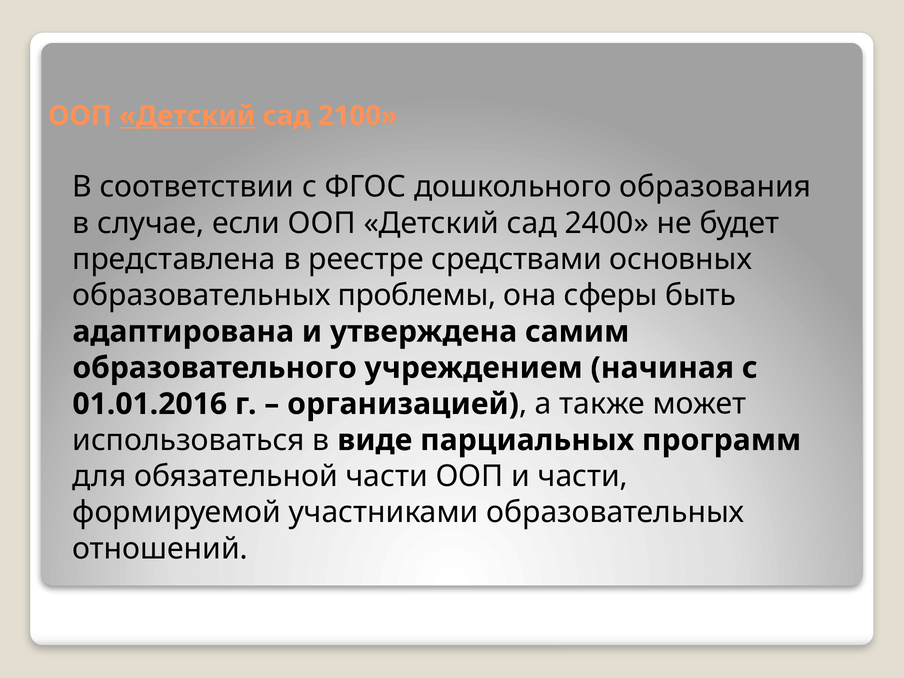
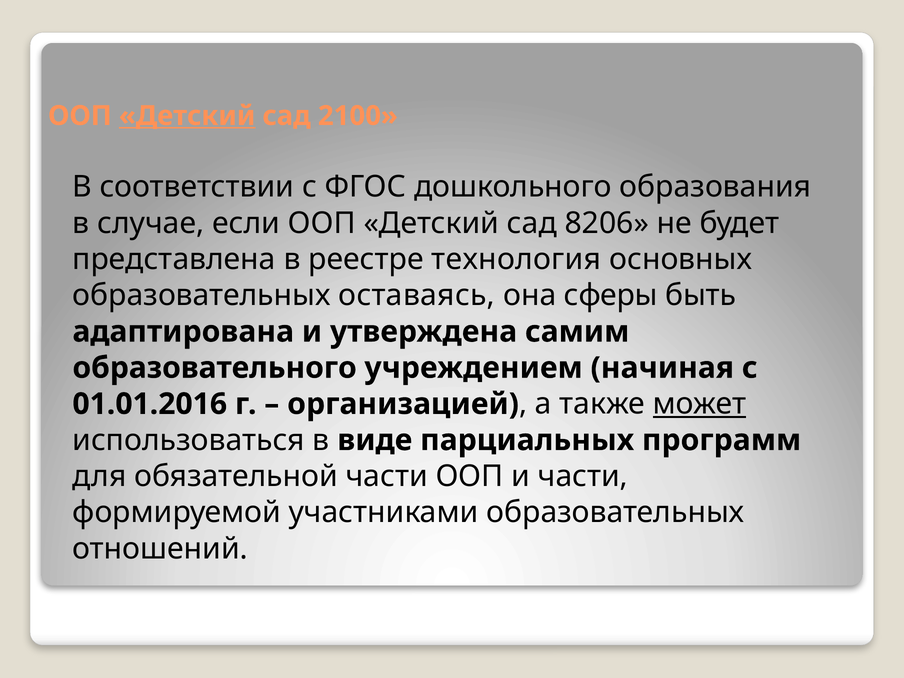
2400: 2400 -> 8206
средствами: средствами -> технология
проблемы: проблемы -> оставаясь
может underline: none -> present
